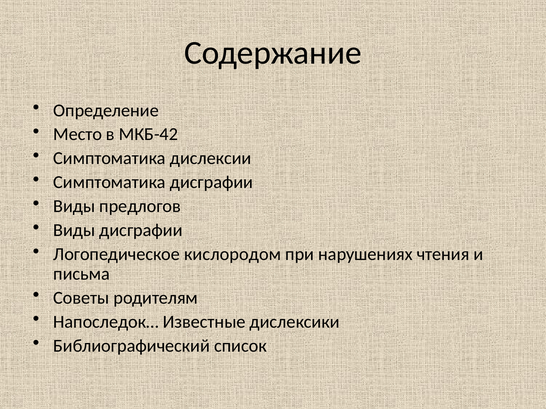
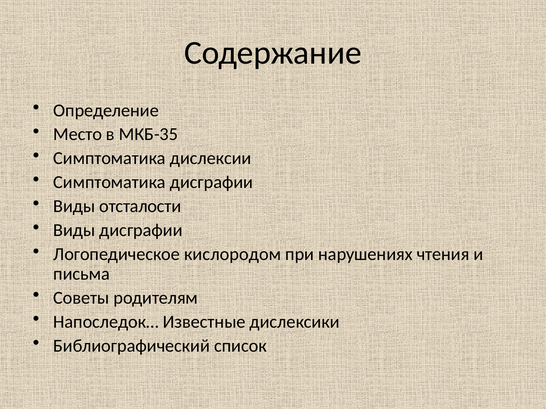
МКБ-42: МКБ-42 -> МКБ-35
предлогов: предлогов -> отсталости
